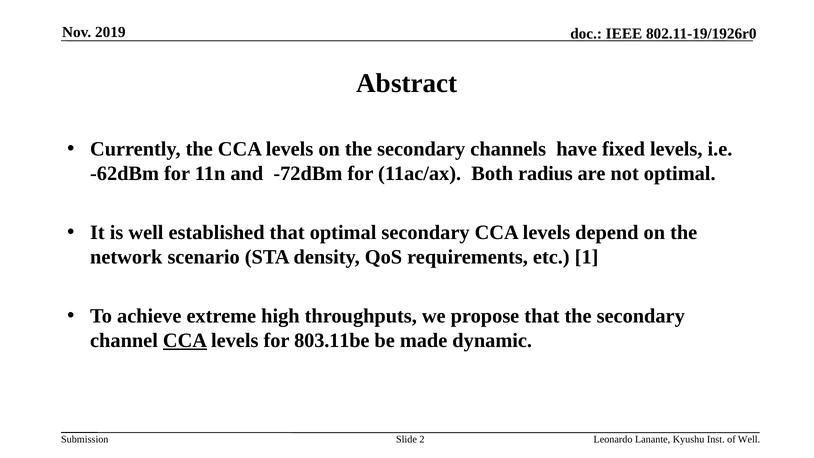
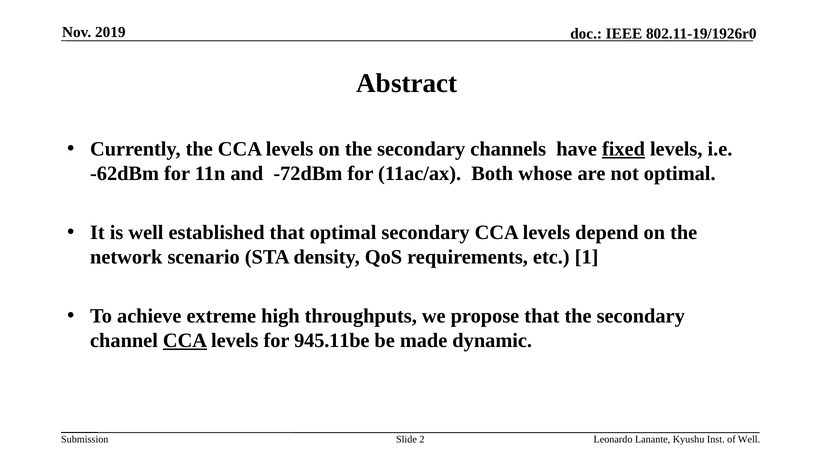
fixed underline: none -> present
radius: radius -> whose
803.11be: 803.11be -> 945.11be
